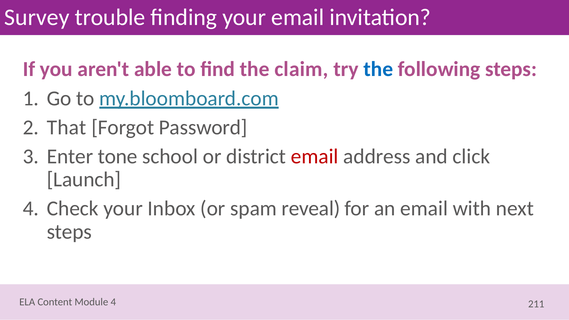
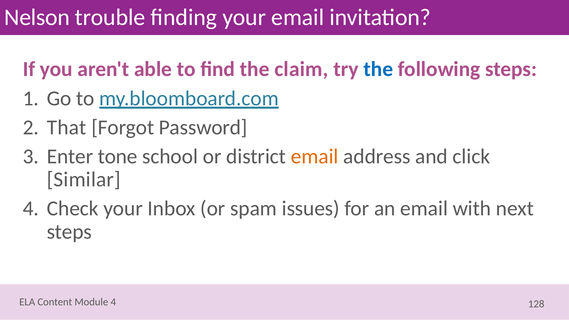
Survey: Survey -> Nelson
email at (315, 157) colour: red -> orange
Launch: Launch -> Similar
reveal: reveal -> issues
211: 211 -> 128
